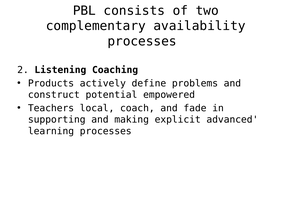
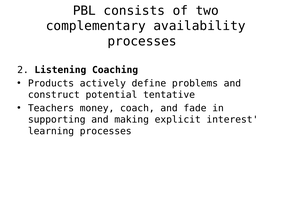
empowered: empowered -> tentative
local: local -> money
advanced: advanced -> interest
